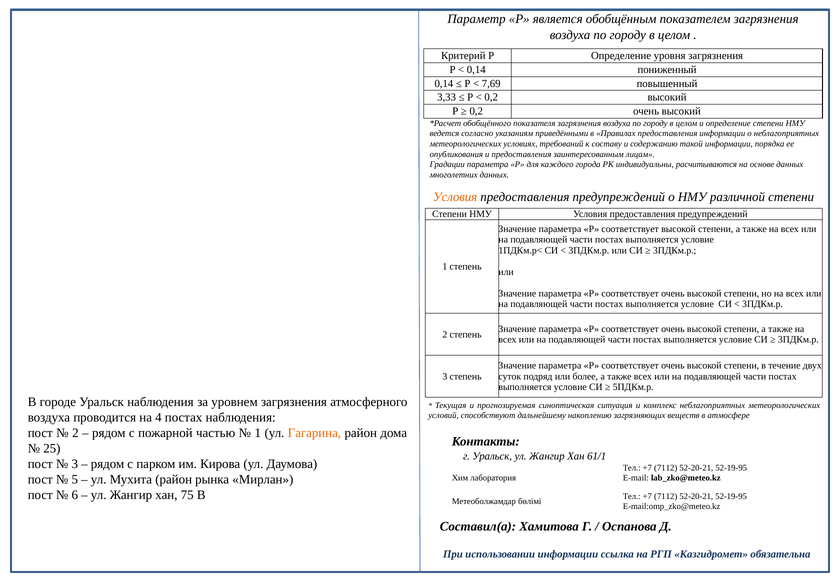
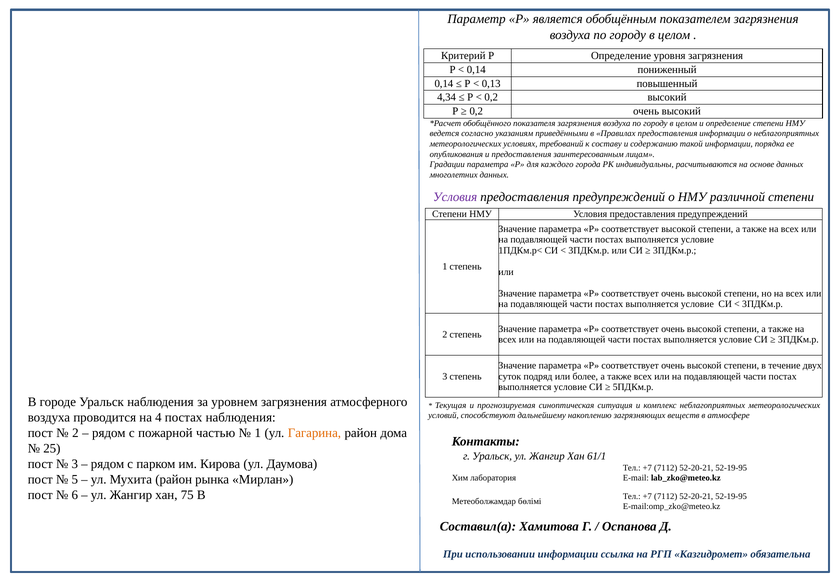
7,69: 7,69 -> 0,13
3,33: 3,33 -> 4,34
Условия at (455, 197) colour: orange -> purple
